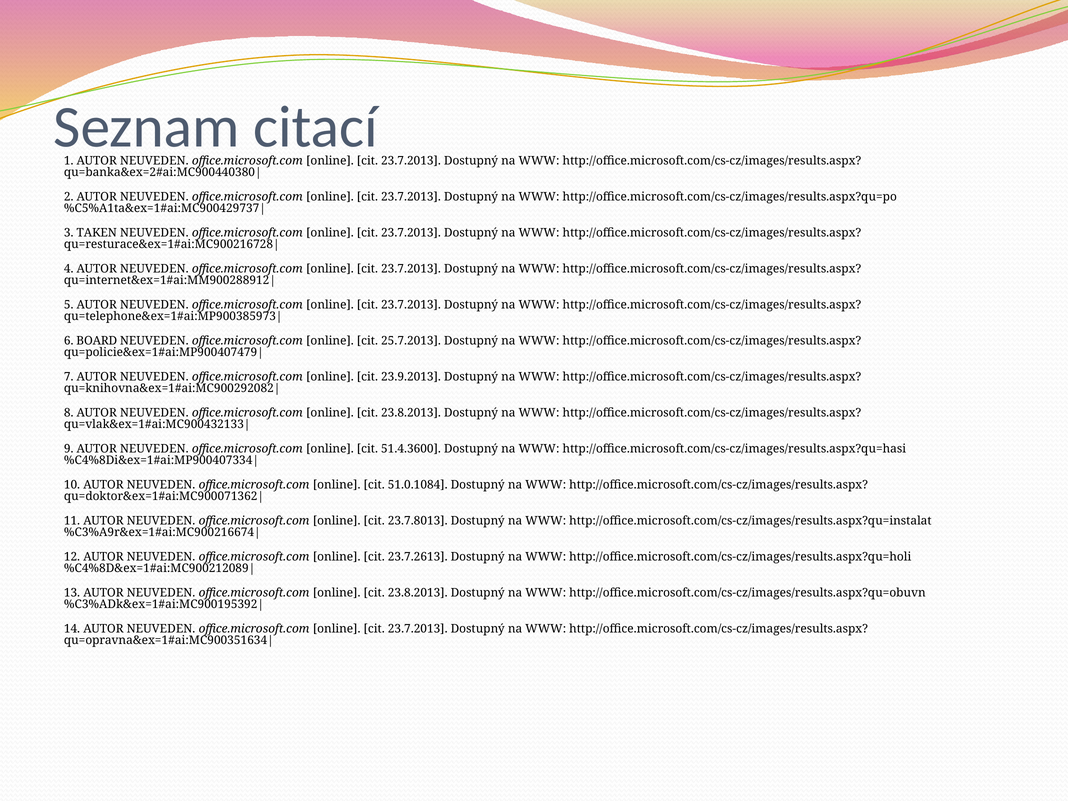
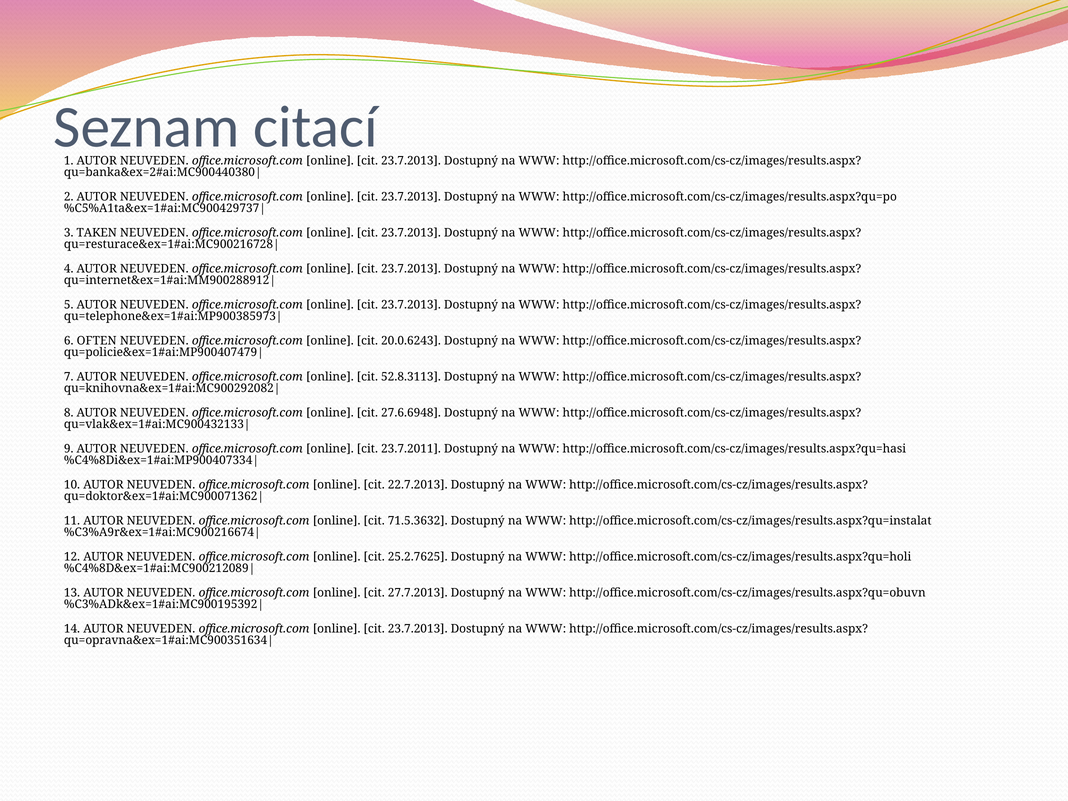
BOARD: BOARD -> OFTEN
25.7.2013: 25.7.2013 -> 20.0.6243
23.9.2013: 23.9.2013 -> 52.8.3113
23.8.2013 at (411, 413): 23.8.2013 -> 27.6.6948
51.4.3600: 51.4.3600 -> 23.7.2011
51.0.1084: 51.0.1084 -> 22.7.2013
23.7.8013: 23.7.8013 -> 71.5.3632
23.7.2613: 23.7.2613 -> 25.2.7625
23.8.2013 at (418, 593): 23.8.2013 -> 27.7.2013
